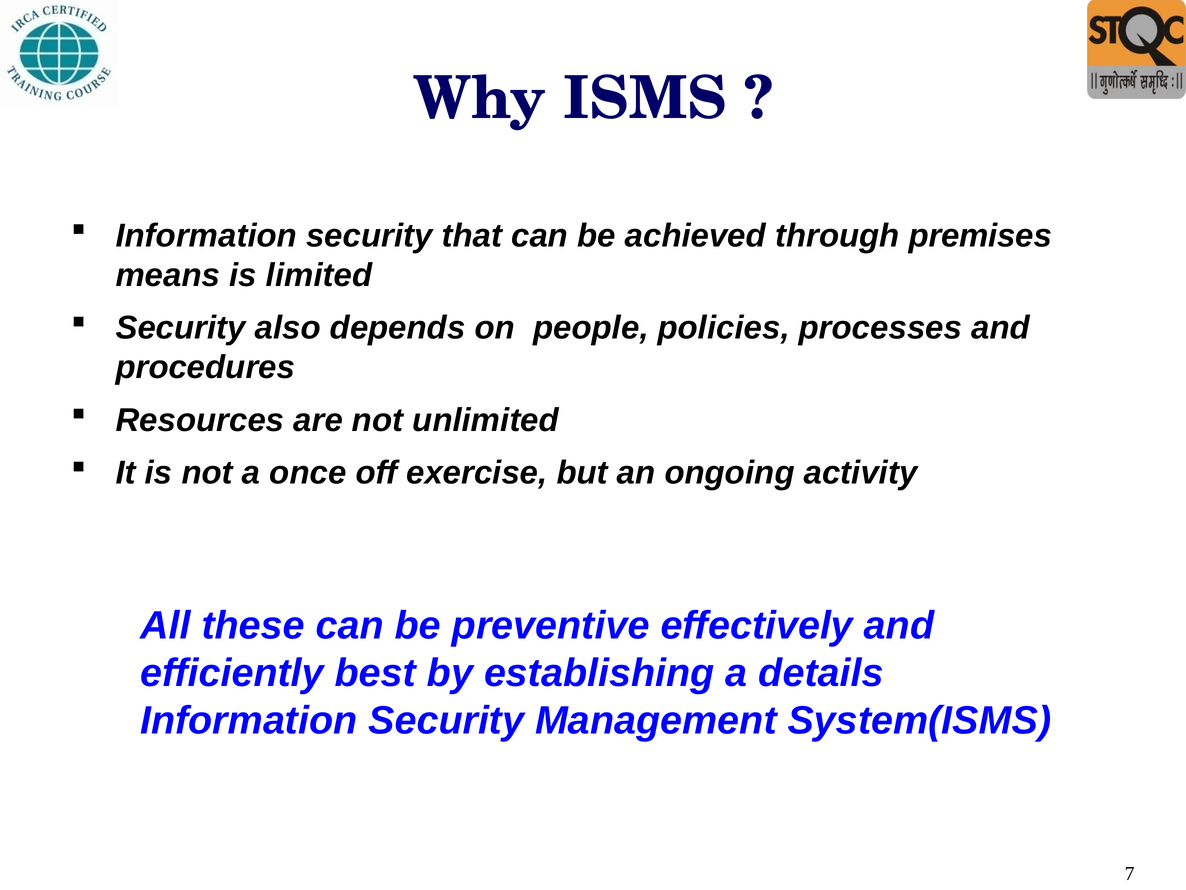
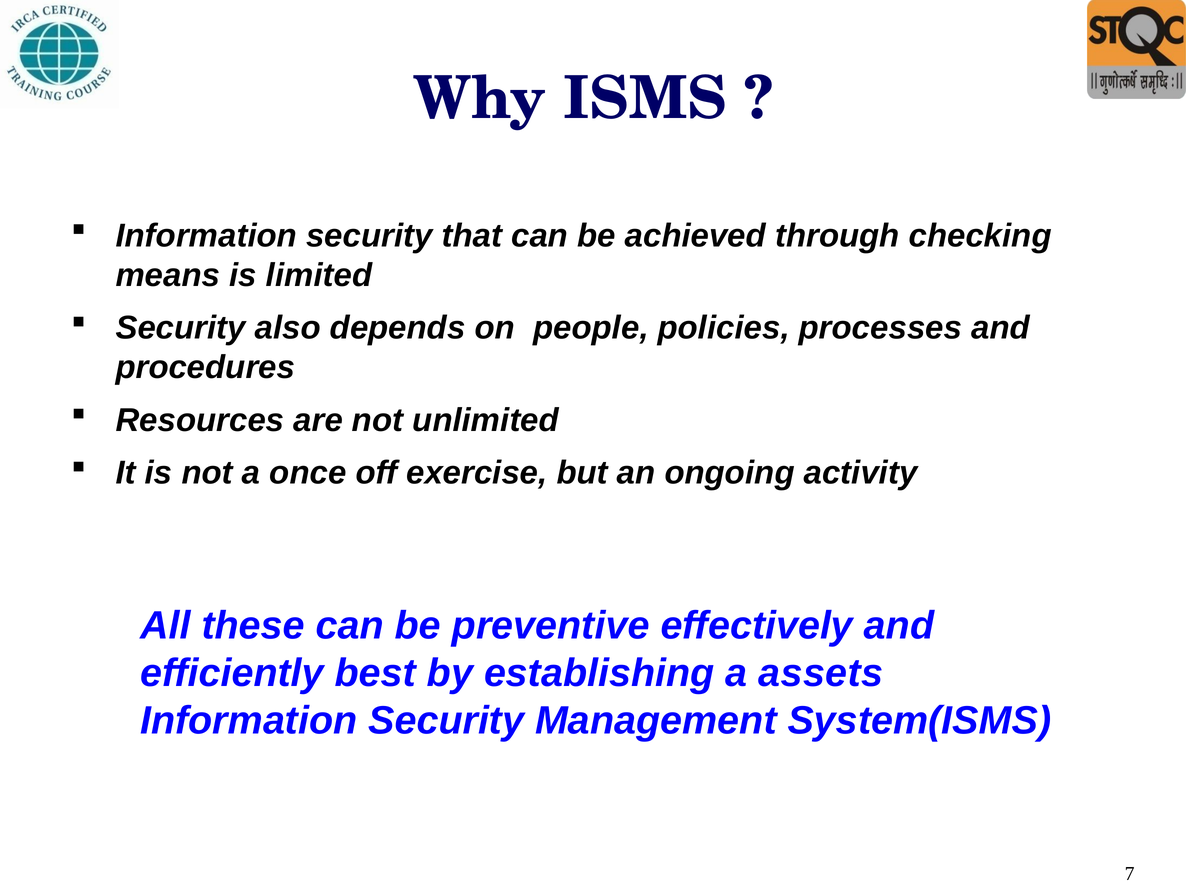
premises: premises -> checking
details: details -> assets
